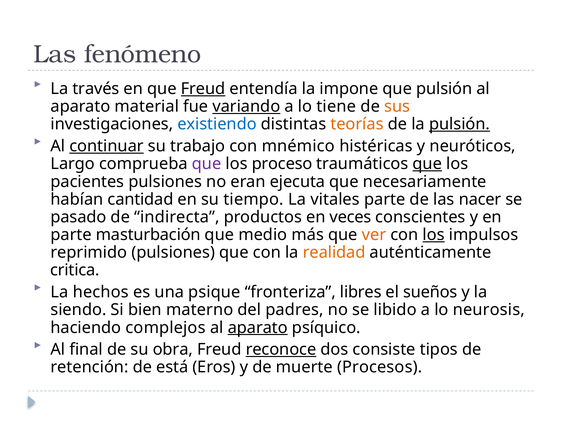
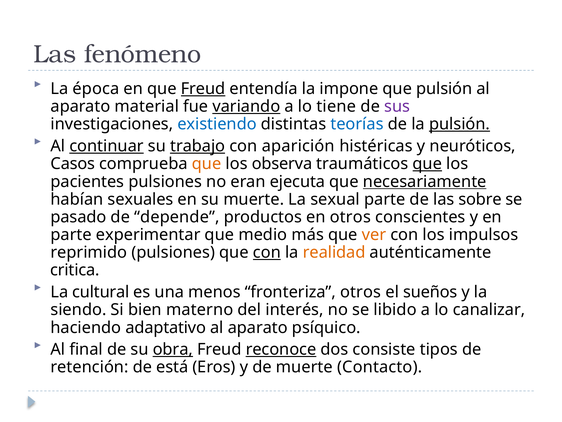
través: través -> época
sus colour: orange -> purple
teorías colour: orange -> blue
trabajo underline: none -> present
mnémico: mnémico -> aparición
Largo: Largo -> Casos
que at (207, 164) colour: purple -> orange
proceso: proceso -> observa
necesariamente underline: none -> present
cantidad: cantidad -> sexuales
su tiempo: tiempo -> muerte
vitales: vitales -> sexual
nacer: nacer -> sobre
indirecta: indirecta -> depende
en veces: veces -> otros
masturbación: masturbación -> experimentar
los at (434, 235) underline: present -> none
con at (267, 252) underline: none -> present
hechos: hechos -> cultural
psique: psique -> menos
fronteriza libres: libres -> otros
padres: padres -> interés
neurosis: neurosis -> canalizar
complejos: complejos -> adaptativo
aparato at (258, 327) underline: present -> none
obra underline: none -> present
Procesos: Procesos -> Contacto
